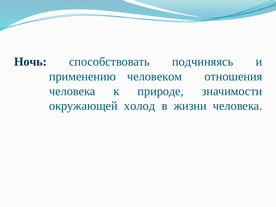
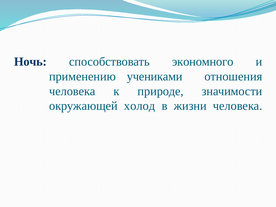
подчиняясь: подчиняясь -> экономного
человеком: человеком -> учениками
